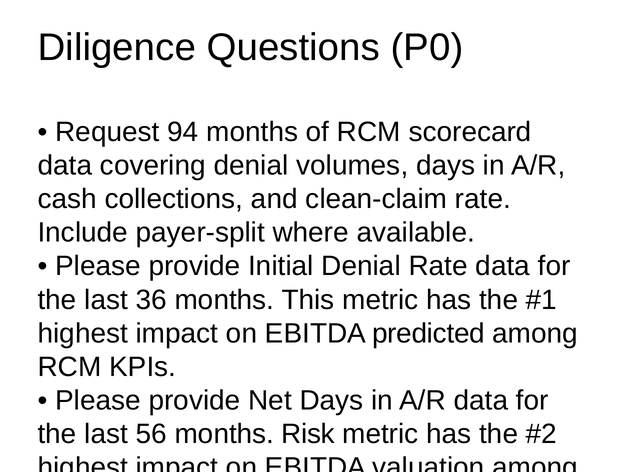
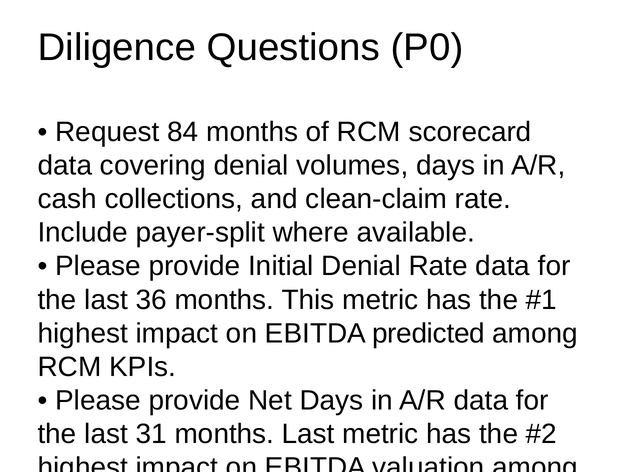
94: 94 -> 84
56: 56 -> 31
months Risk: Risk -> Last
